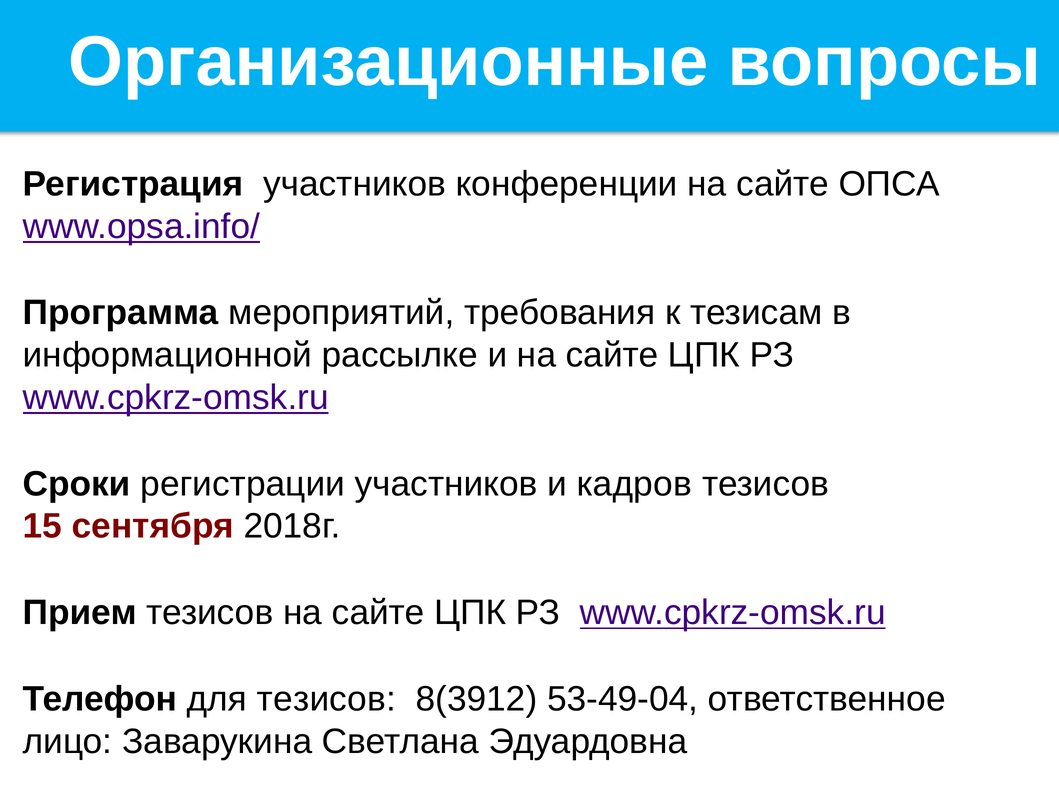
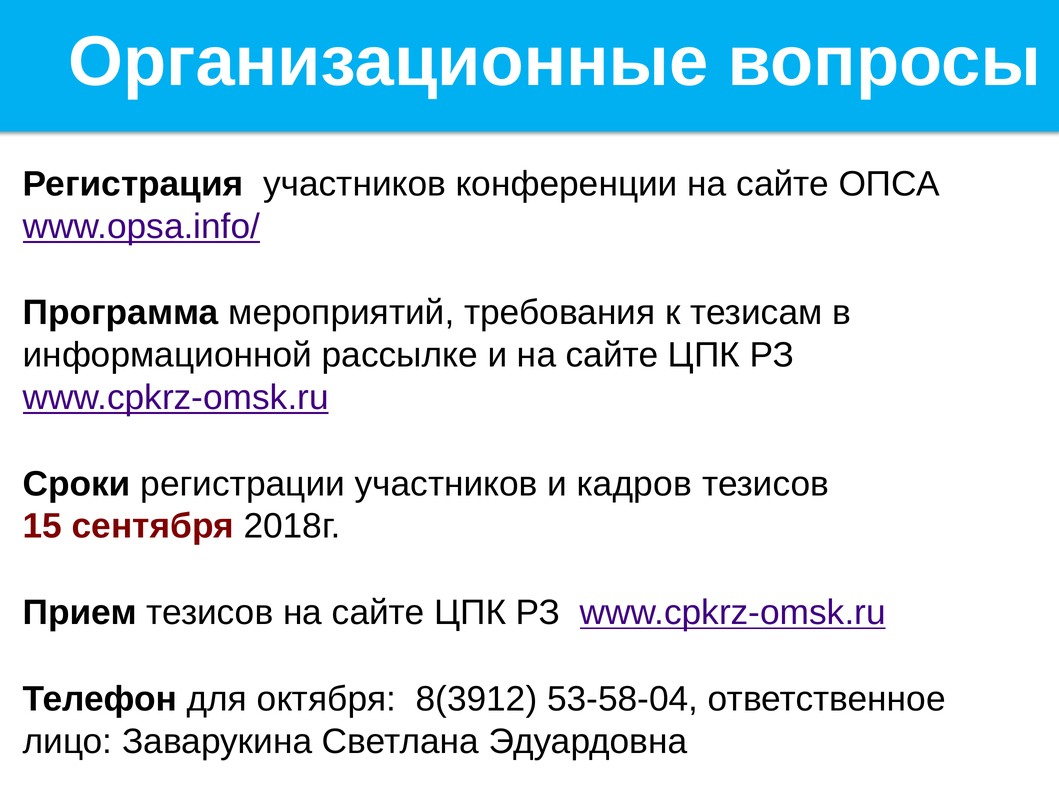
для тезисов: тезисов -> октября
53-49-04: 53-49-04 -> 53-58-04
